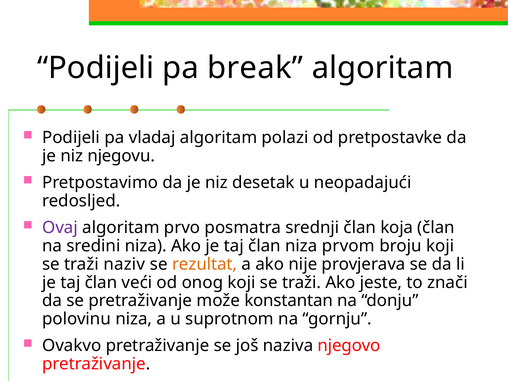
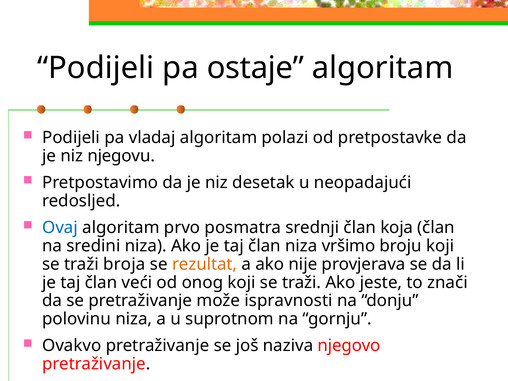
break: break -> ostaje
Ovaj colour: purple -> blue
prvom: prvom -> vršimo
naziv: naziv -> broja
konstantan: konstantan -> ispravnosti
